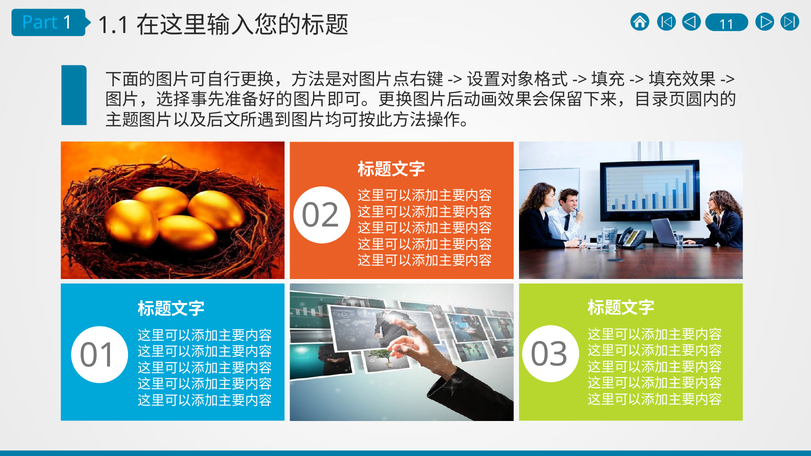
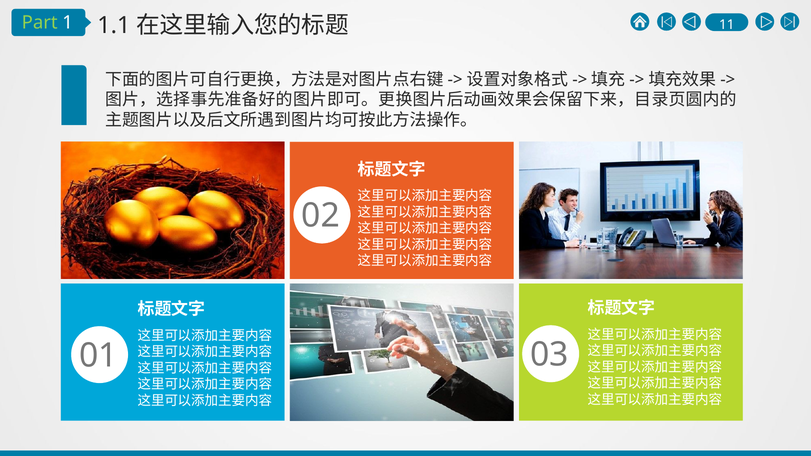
Part colour: light blue -> light green
